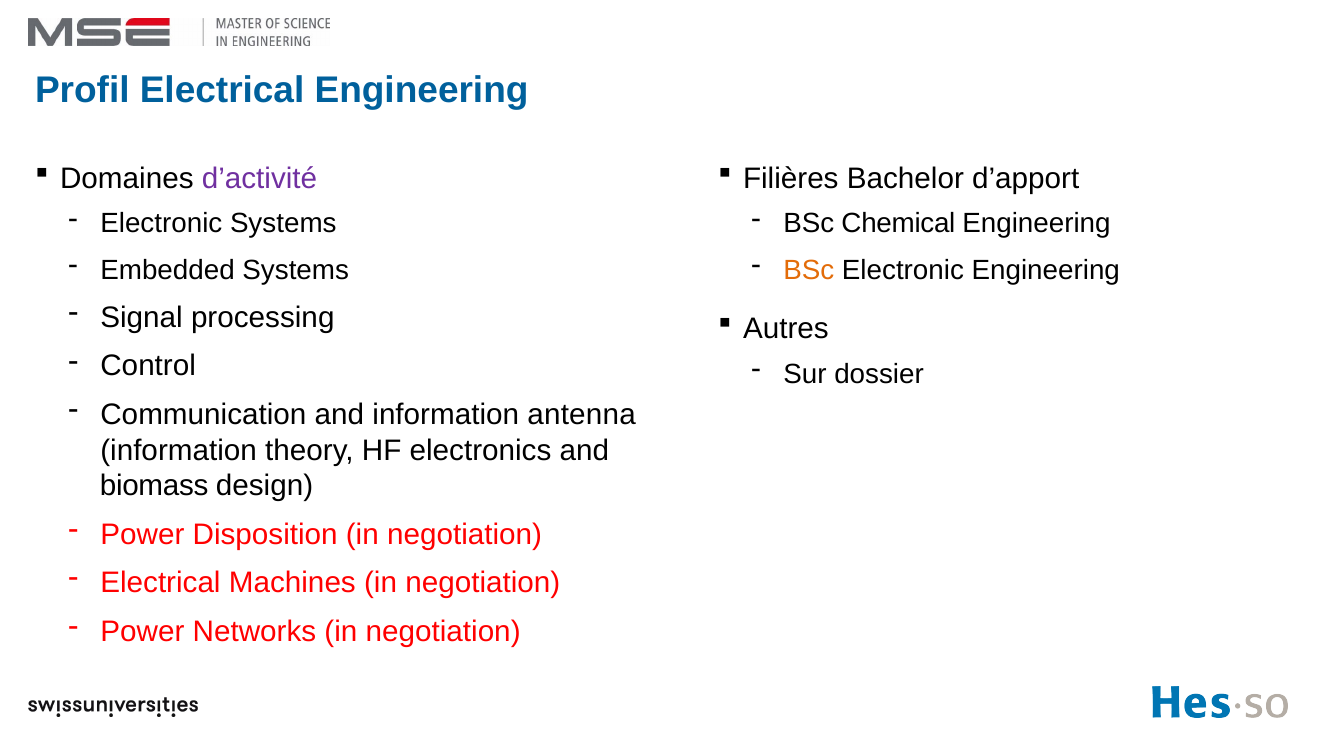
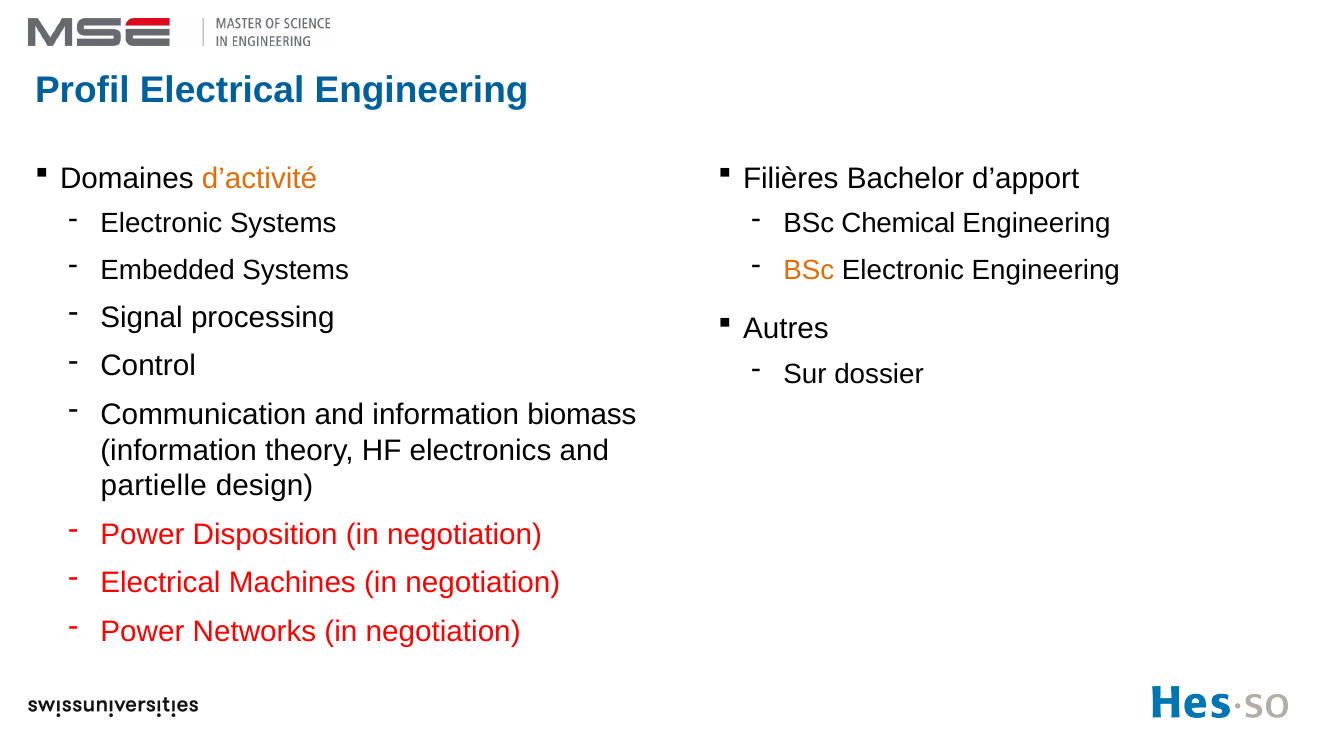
d’activité colour: purple -> orange
antenna: antenna -> biomass
biomass: biomass -> partielle
